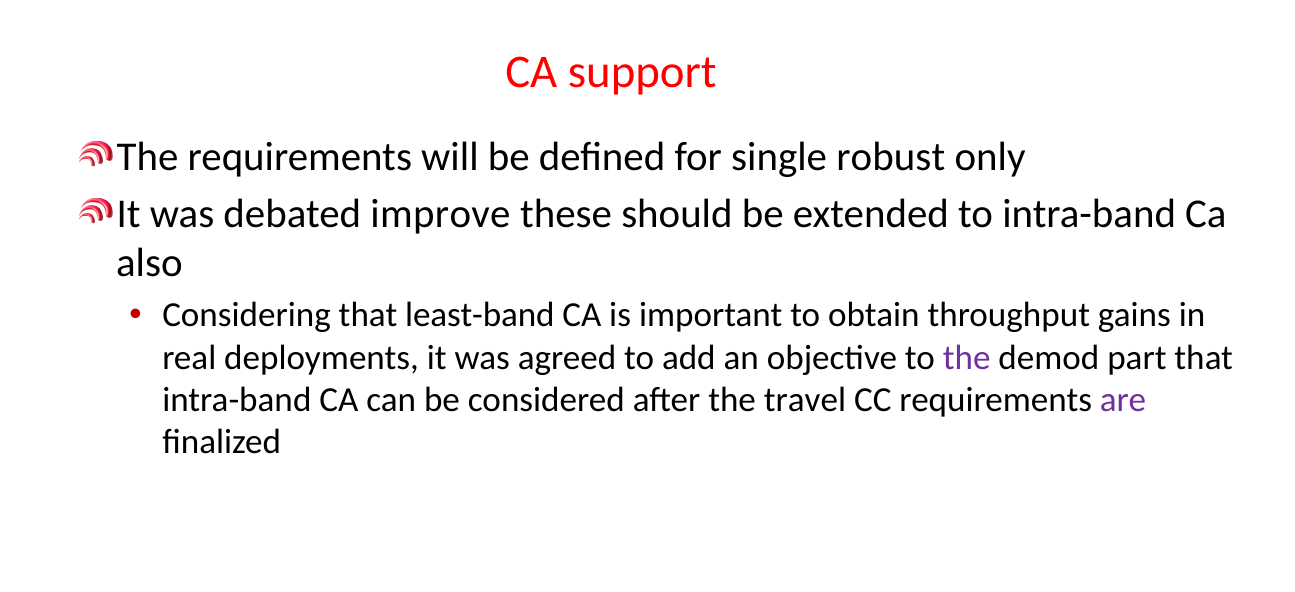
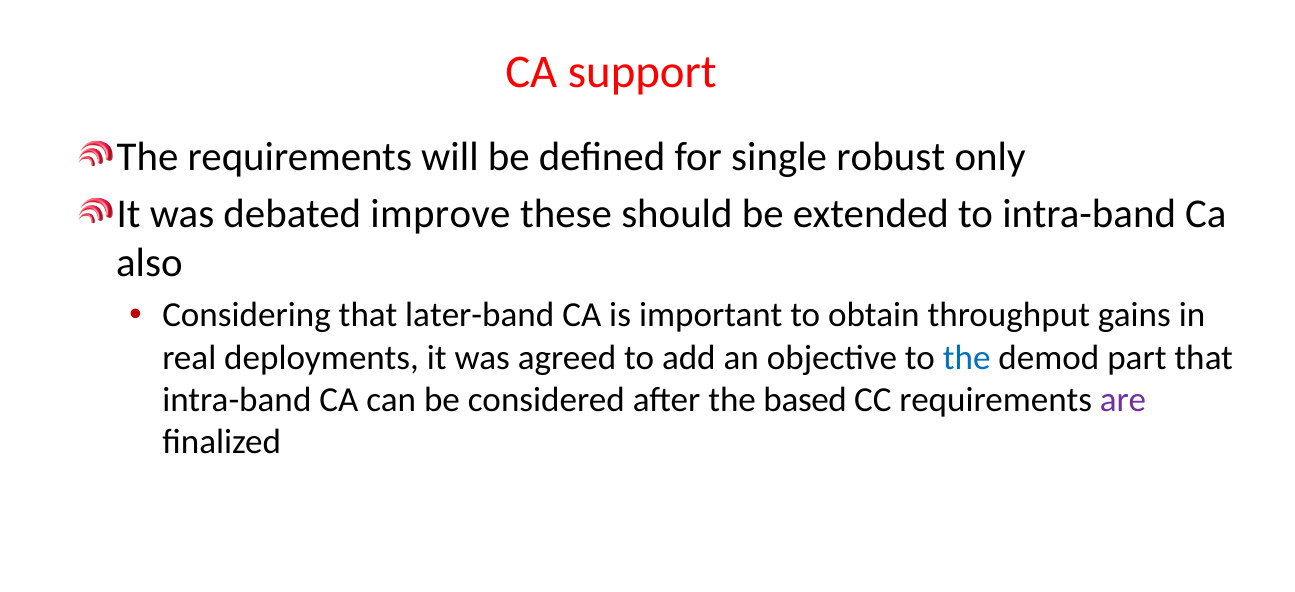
least-band: least-band -> later-band
the at (967, 358) colour: purple -> blue
travel: travel -> based
